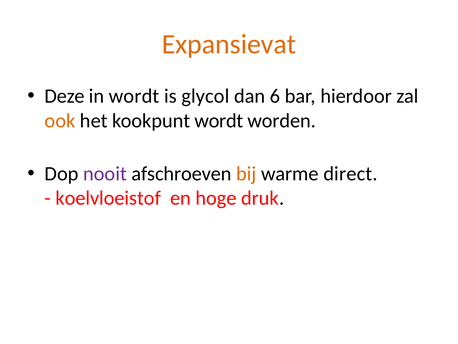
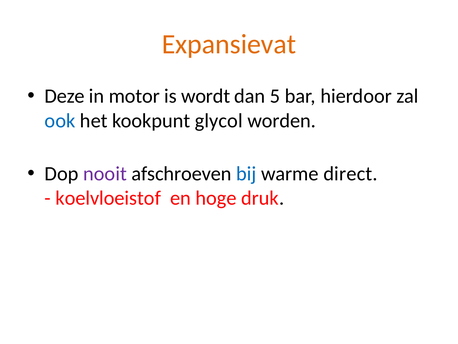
in wordt: wordt -> motor
glycol: glycol -> wordt
6: 6 -> 5
ook colour: orange -> blue
kookpunt wordt: wordt -> glycol
bij colour: orange -> blue
